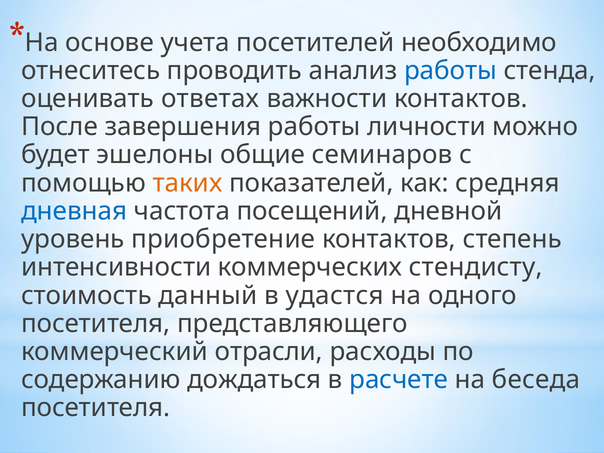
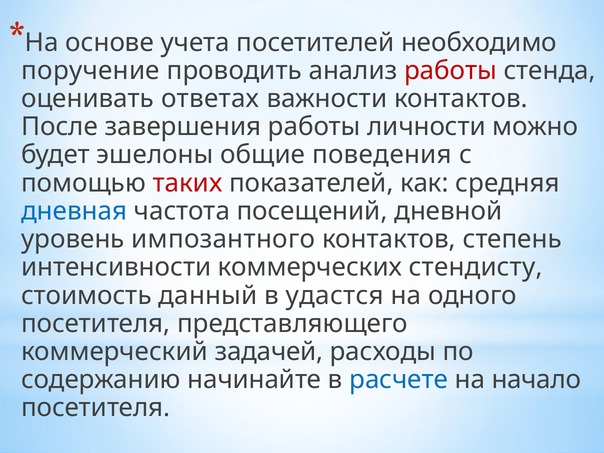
отнеситесь: отнеситесь -> поручение
работы at (451, 71) colour: blue -> red
семинаров: семинаров -> поведения
таких colour: orange -> red
приобретение: приобретение -> импозантного
отрасли: отрасли -> задачей
дождаться: дождаться -> начинайте
беседа: беседа -> начало
